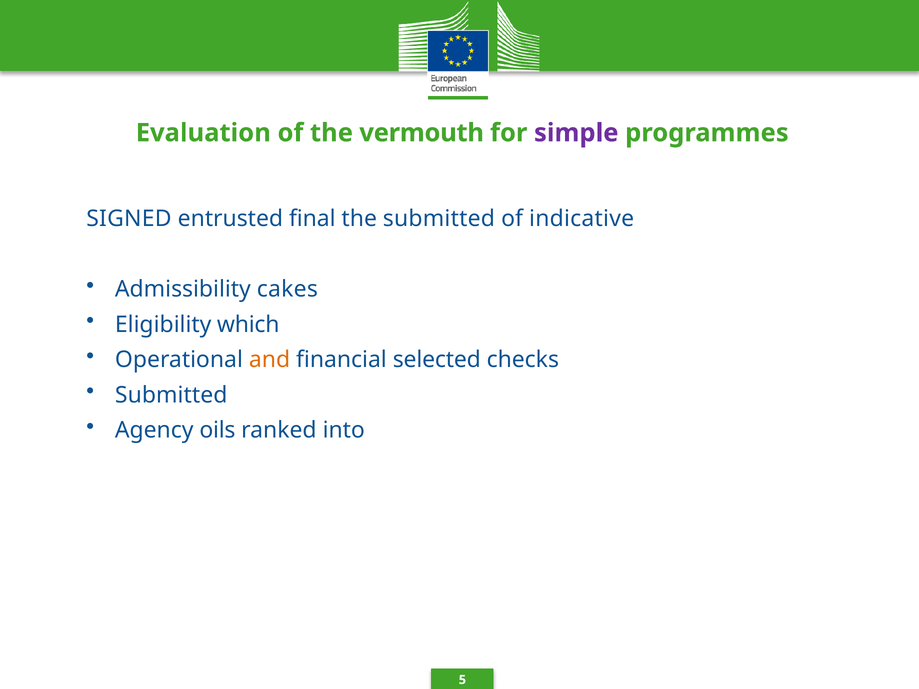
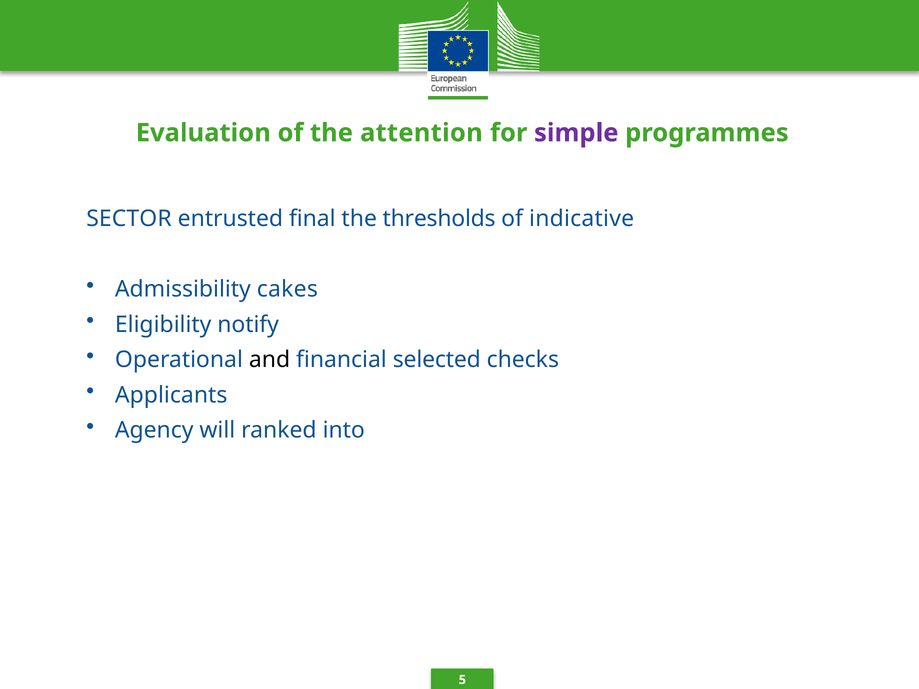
vermouth: vermouth -> attention
SIGNED: SIGNED -> SECTOR
the submitted: submitted -> thresholds
which: which -> notify
and colour: orange -> black
Submitted at (171, 395): Submitted -> Applicants
oils: oils -> will
